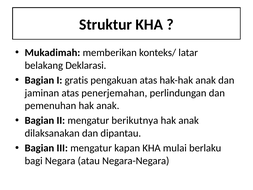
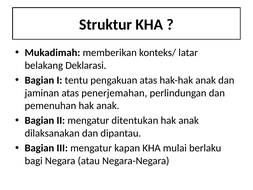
gratis: gratis -> tentu
berikutnya: berikutnya -> ditentukan
